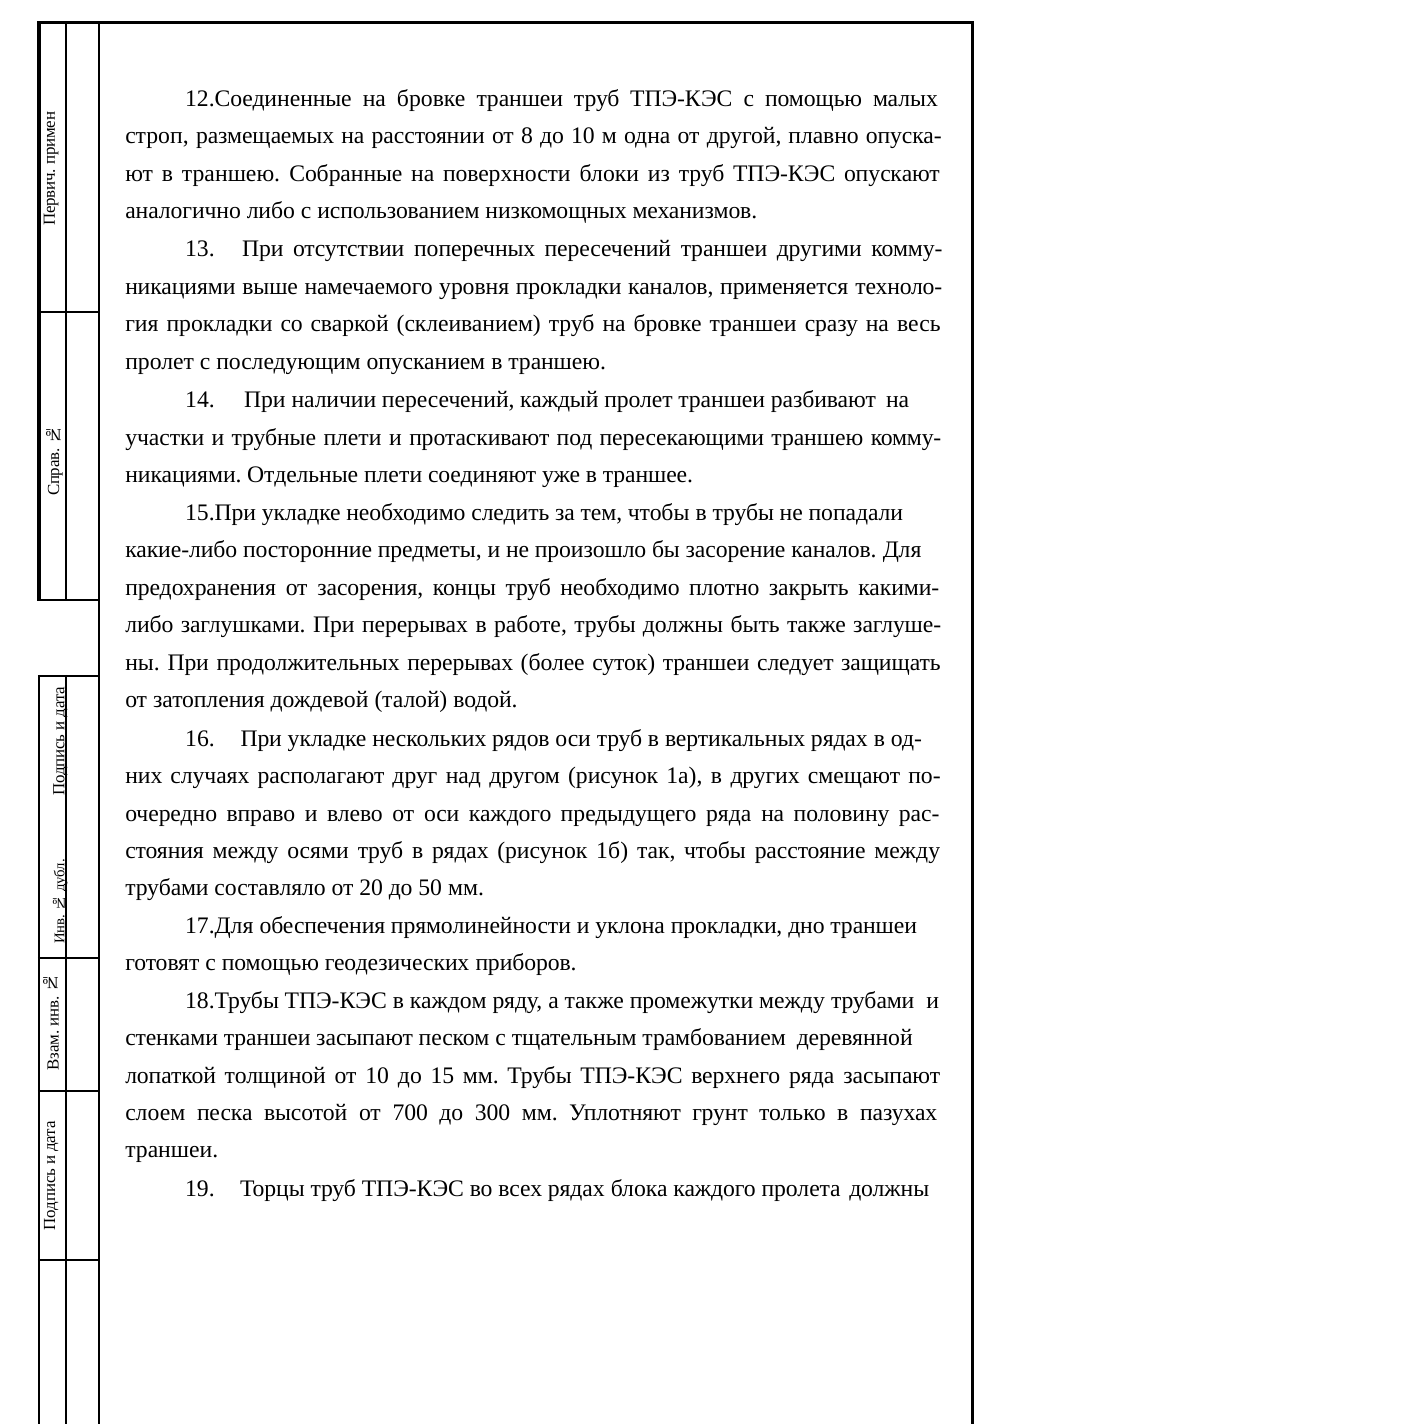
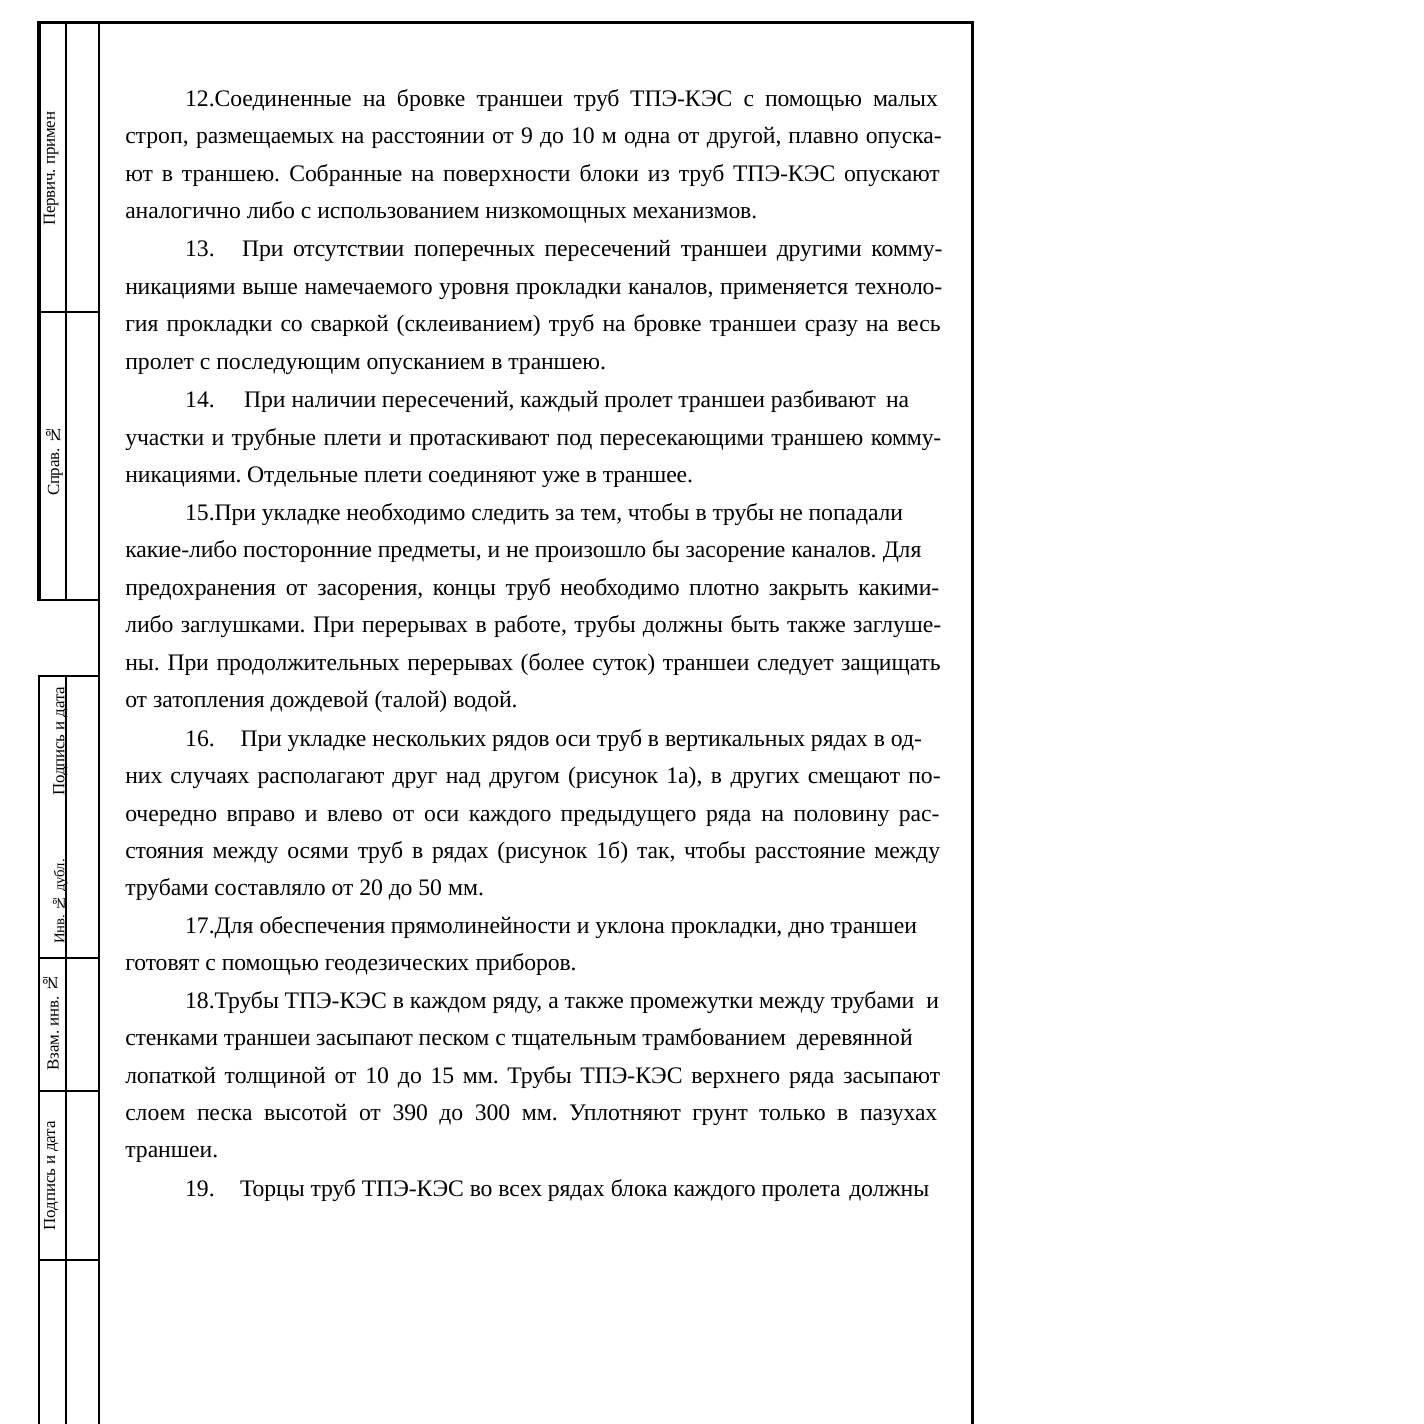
8: 8 -> 9
700: 700 -> 390
